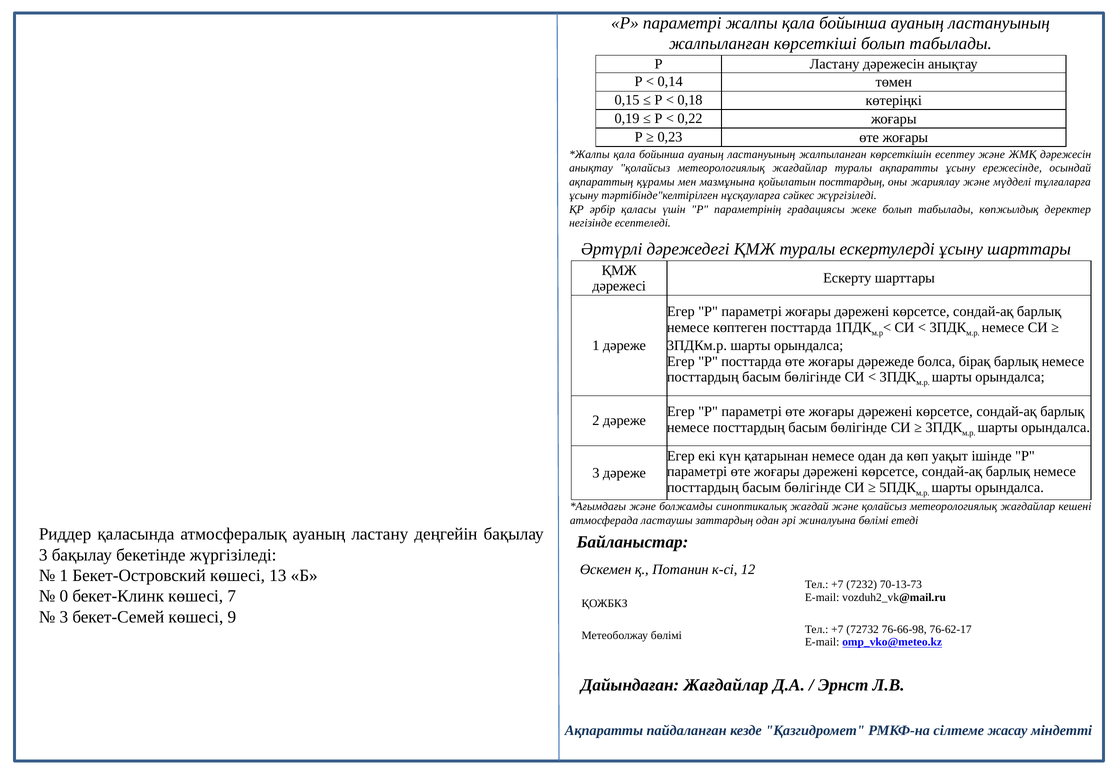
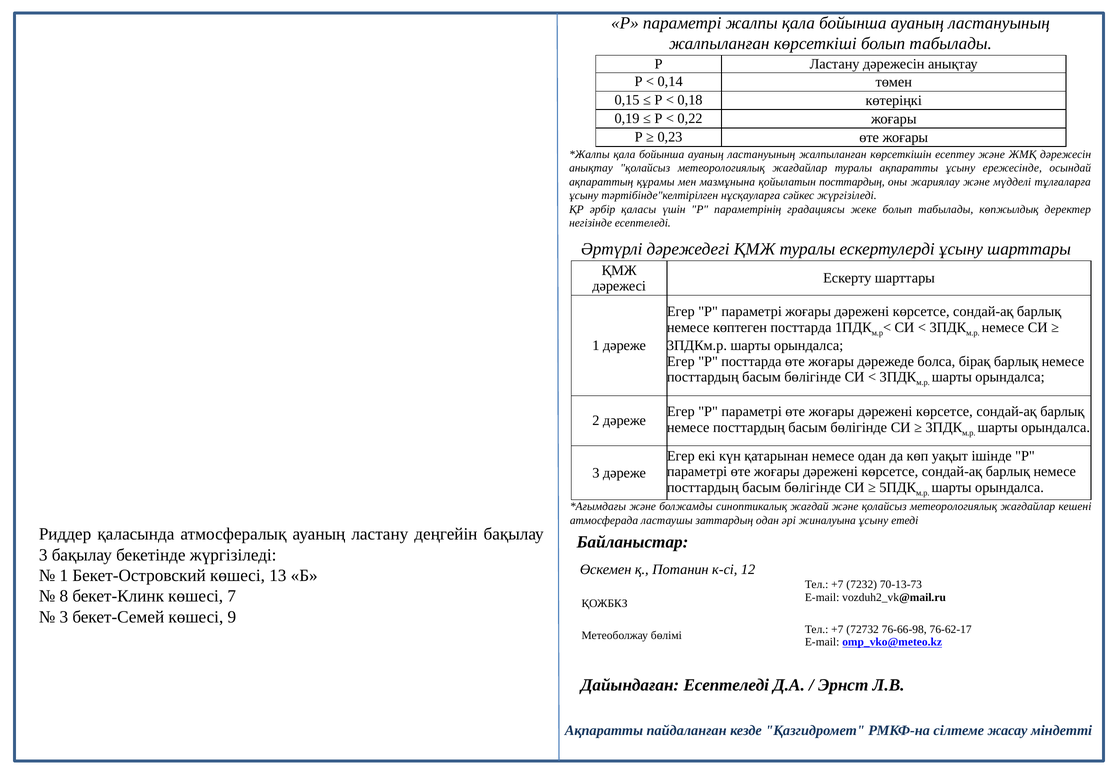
жиналуына бөлімі: бөлімі -> ұсыну
0: 0 -> 8
Дайындаған Жағдайлар: Жағдайлар -> Есептеледі
